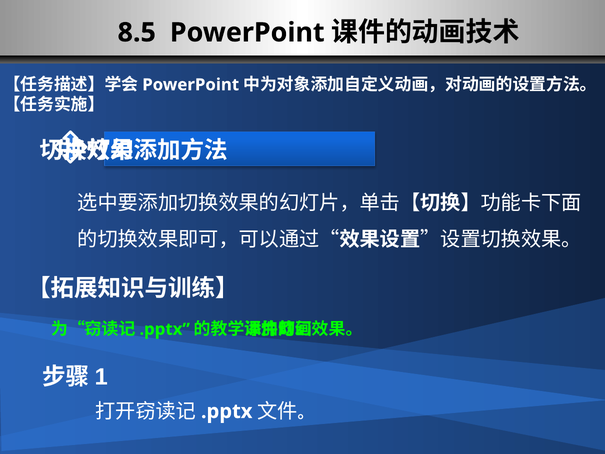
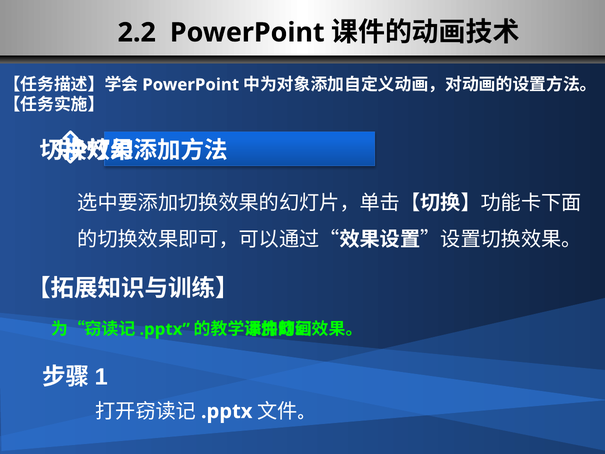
8.5: 8.5 -> 2.2
